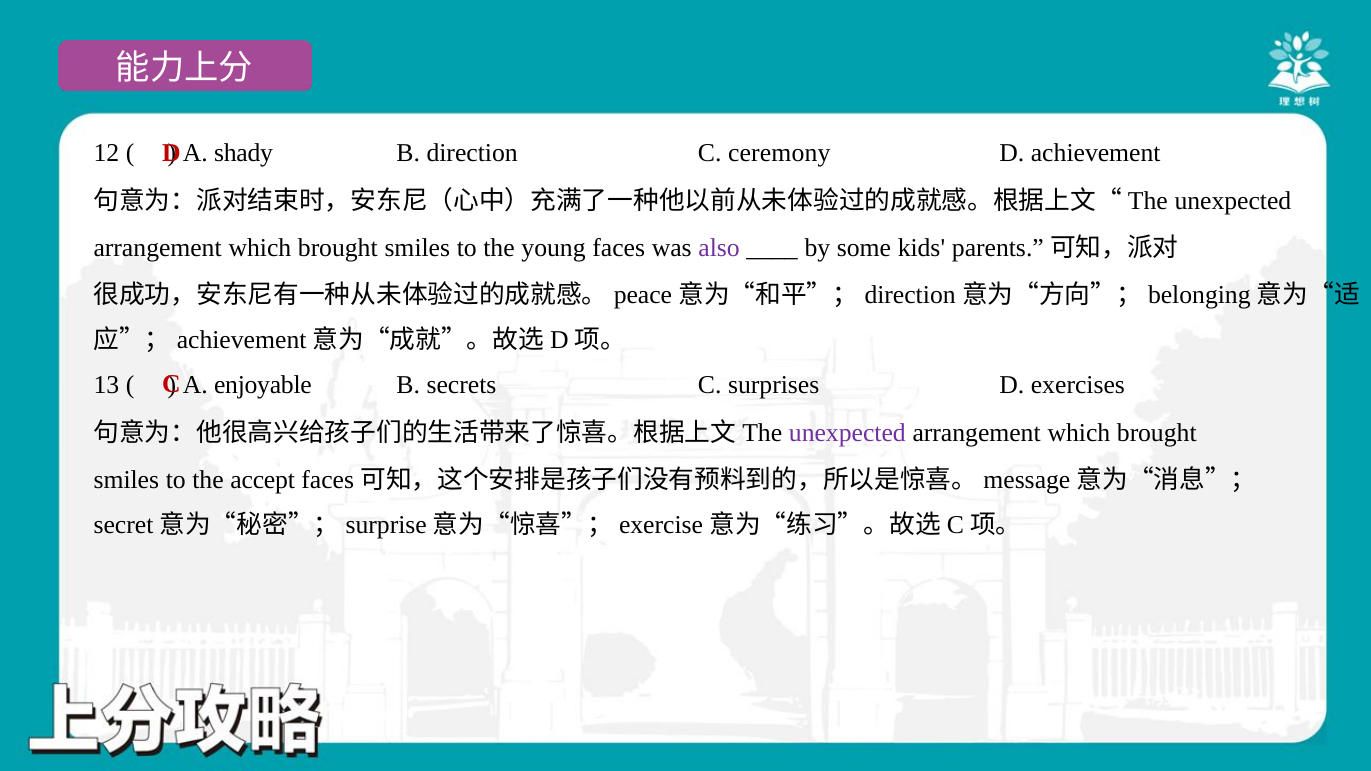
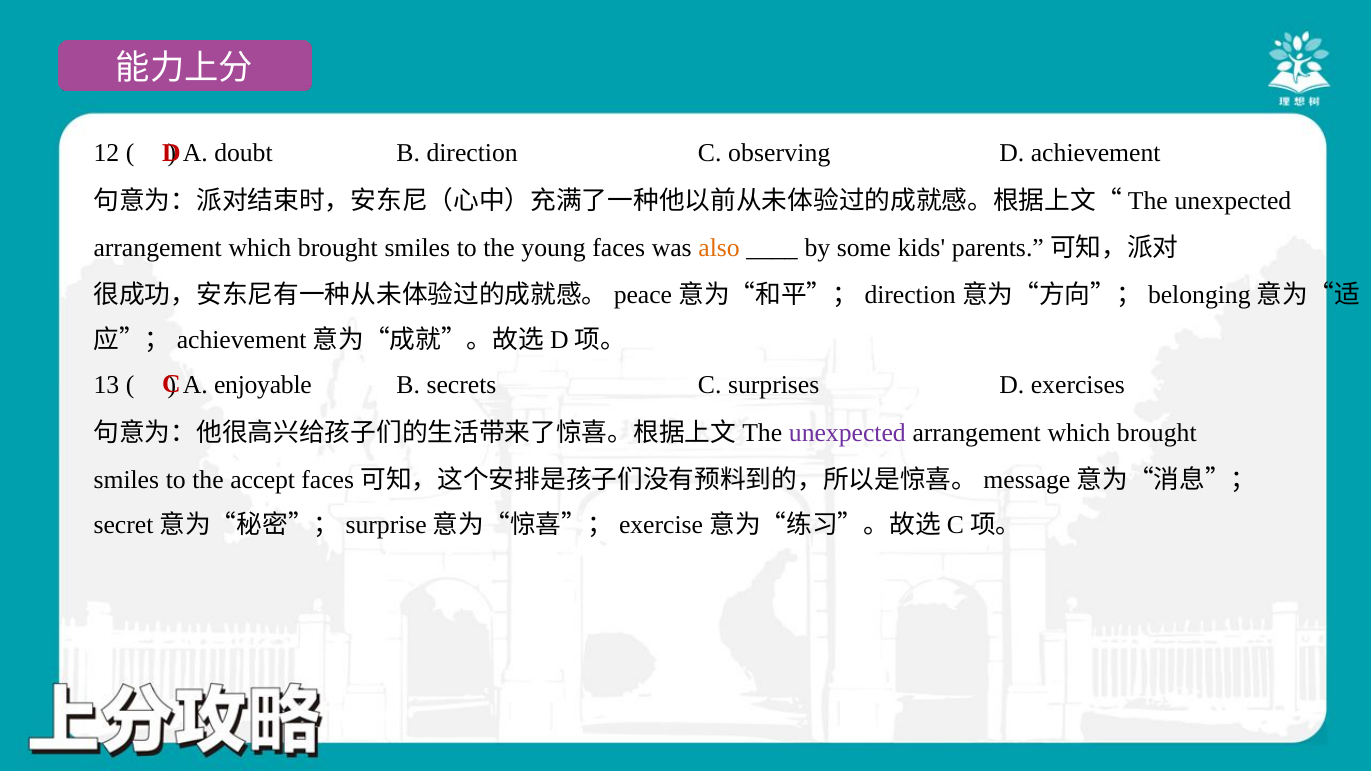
shady: shady -> doubt
ceremony: ceremony -> observing
also colour: purple -> orange
